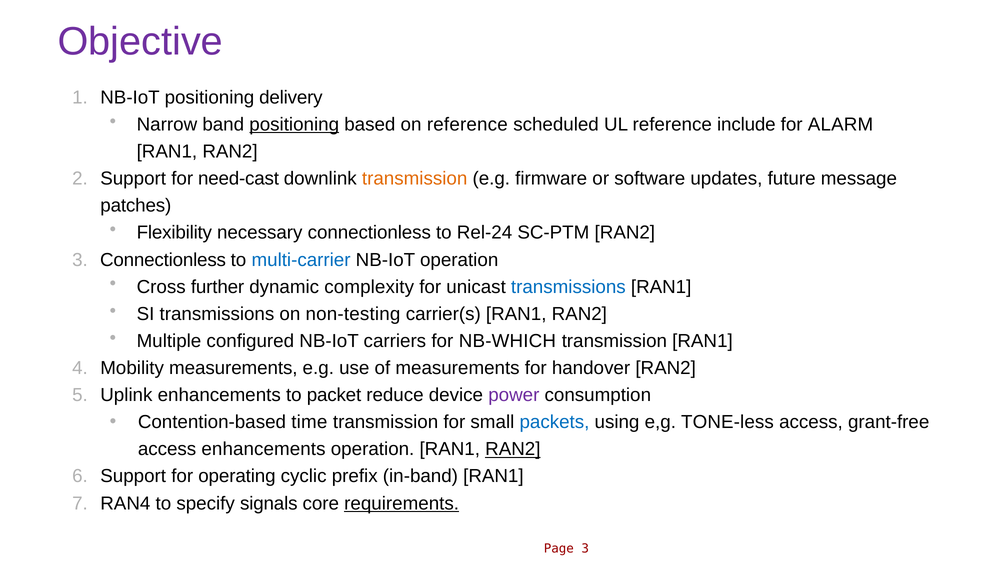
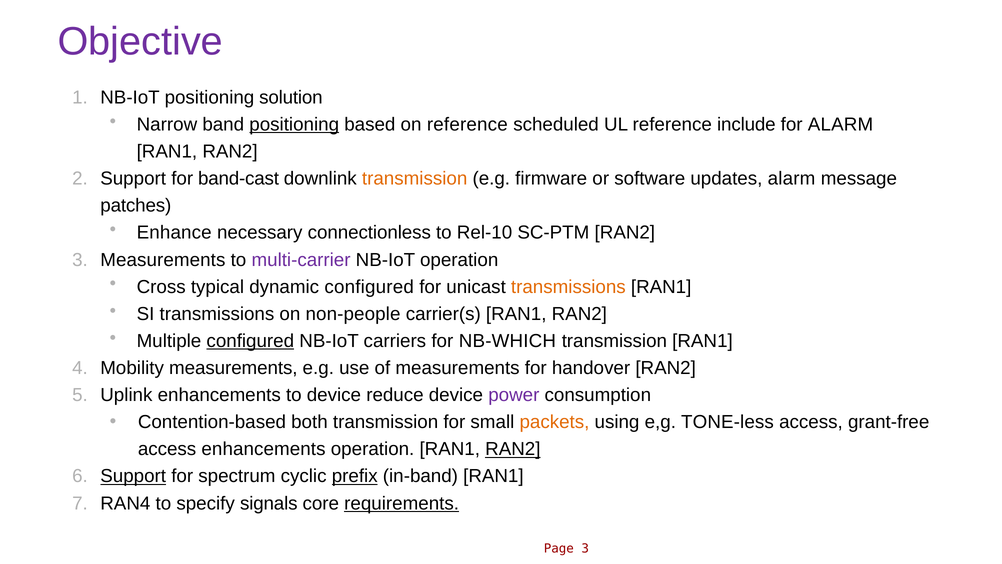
delivery: delivery -> solution
need-cast: need-cast -> band-cast
updates future: future -> alarm
Flexibility: Flexibility -> Enhance
Rel-24: Rel-24 -> Rel-10
Connectionless at (163, 260): Connectionless -> Measurements
multi-carrier colour: blue -> purple
further: further -> typical
dynamic complexity: complexity -> configured
transmissions at (568, 287) colour: blue -> orange
non-testing: non-testing -> non-people
configured at (250, 341) underline: none -> present
to packet: packet -> device
time: time -> both
packets colour: blue -> orange
Support at (133, 476) underline: none -> present
operating: operating -> spectrum
prefix underline: none -> present
